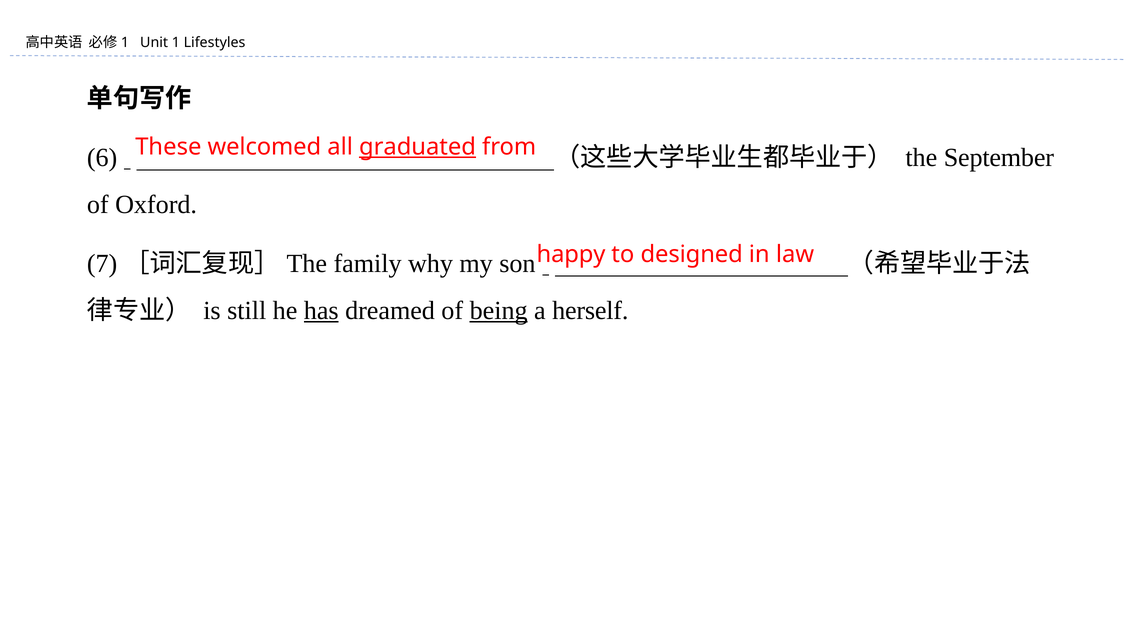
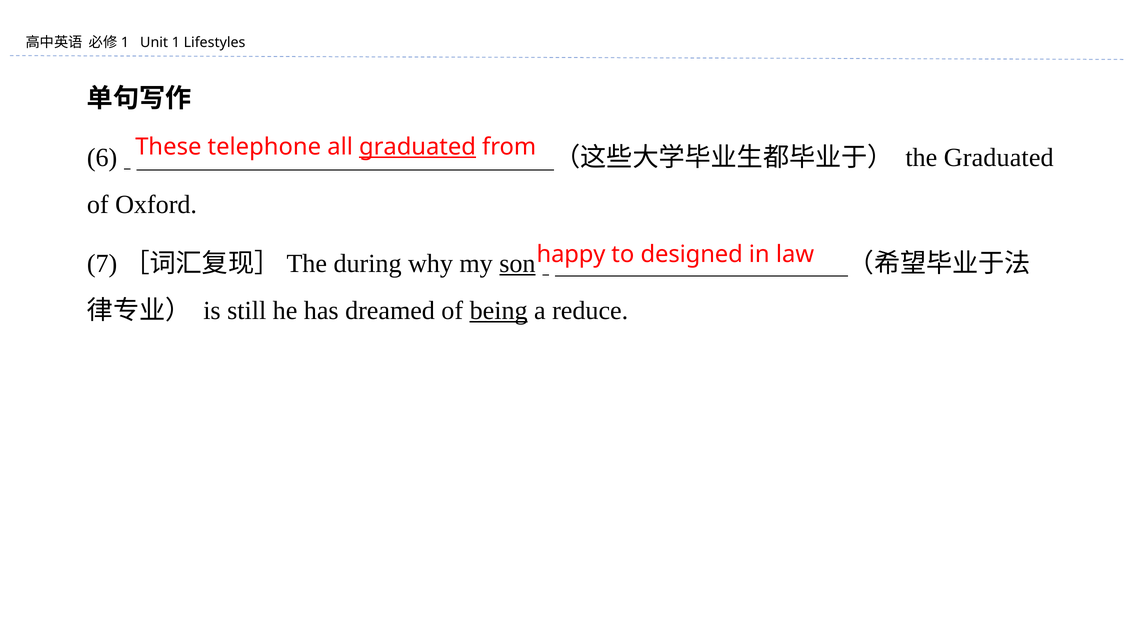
welcomed: welcomed -> telephone
the September: September -> Graduated
family: family -> during
son underline: none -> present
has underline: present -> none
herself: herself -> reduce
